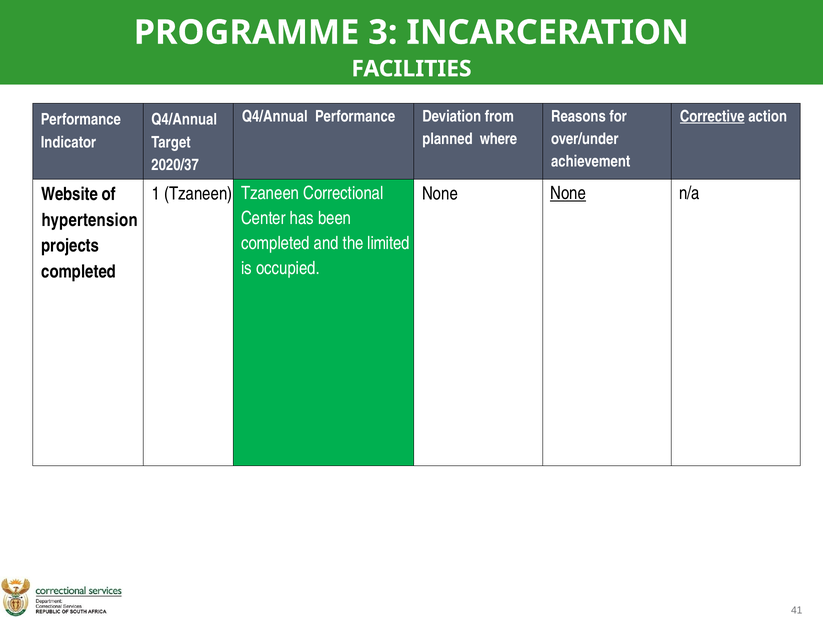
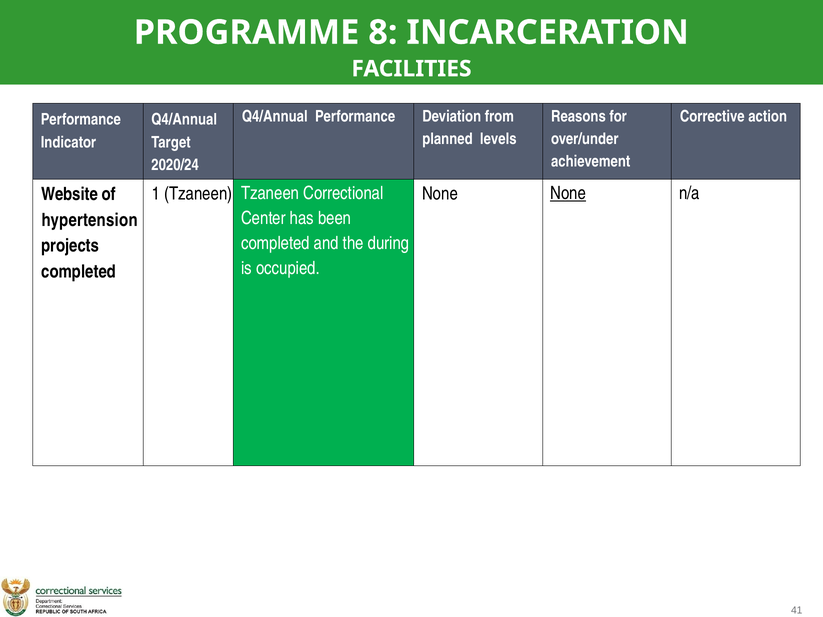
3: 3 -> 8
Corrective underline: present -> none
where: where -> levels
2020/37: 2020/37 -> 2020/24
limited: limited -> during
